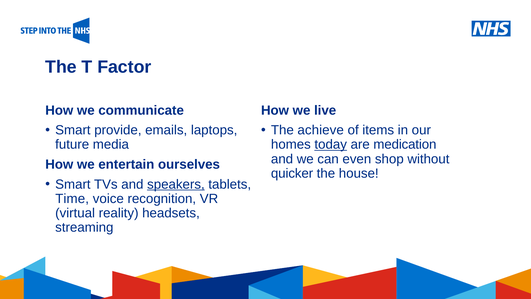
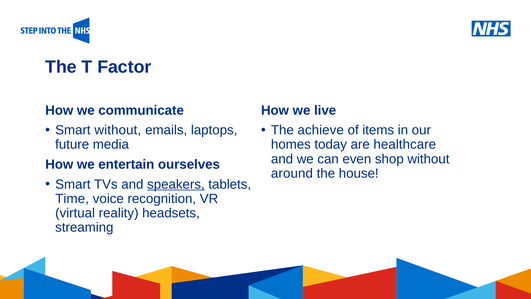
Smart provide: provide -> without
today underline: present -> none
medication: medication -> healthcare
quicker: quicker -> around
